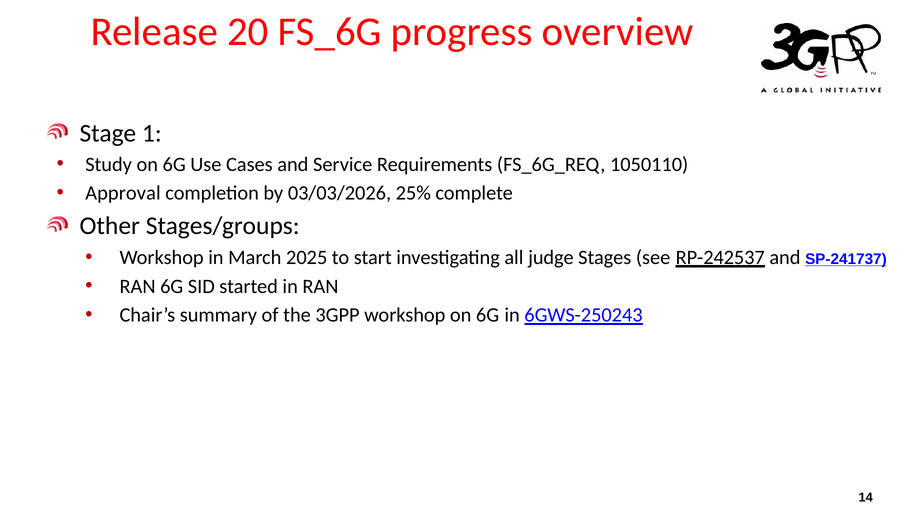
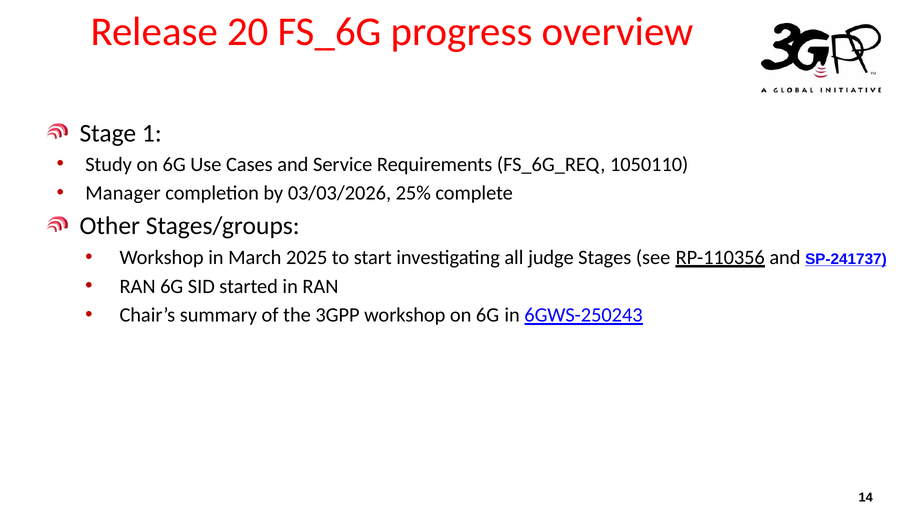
Approval: Approval -> Manager
RP-242537: RP-242537 -> RP-110356
